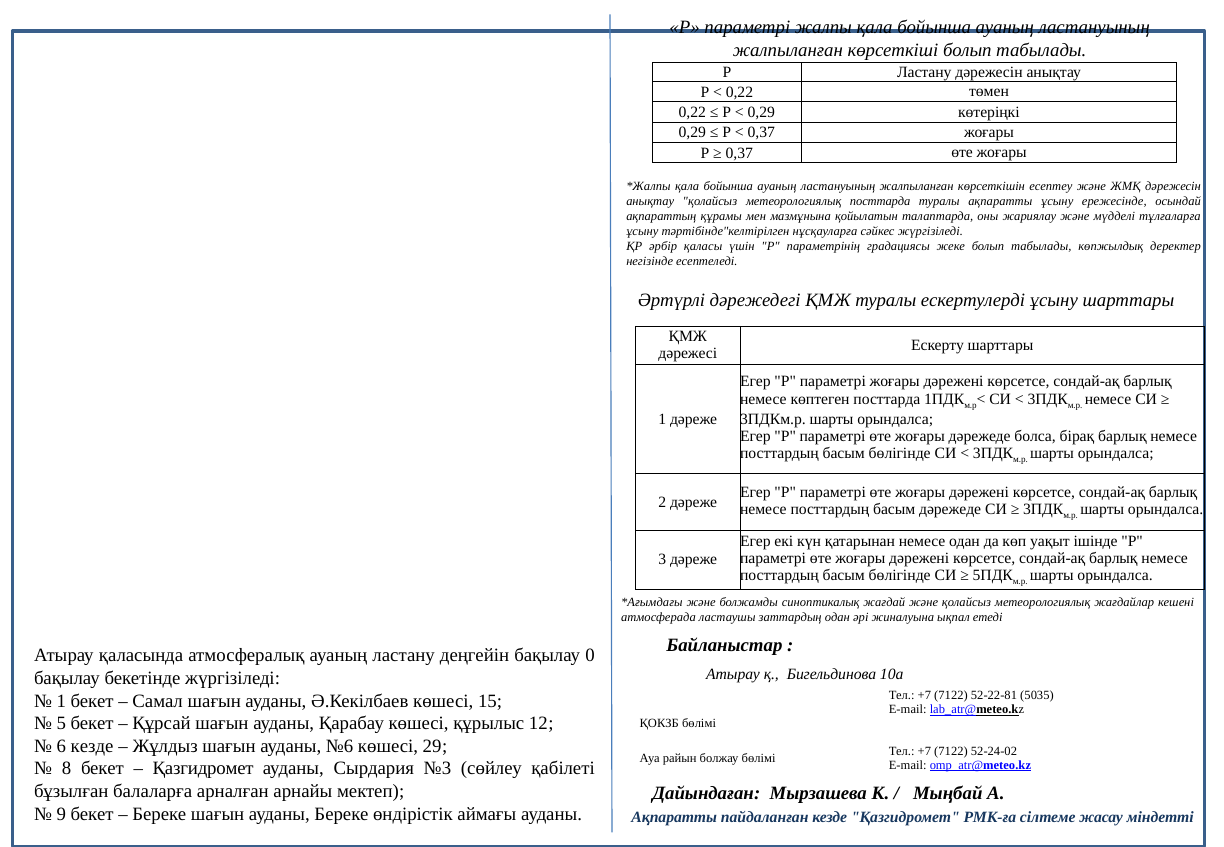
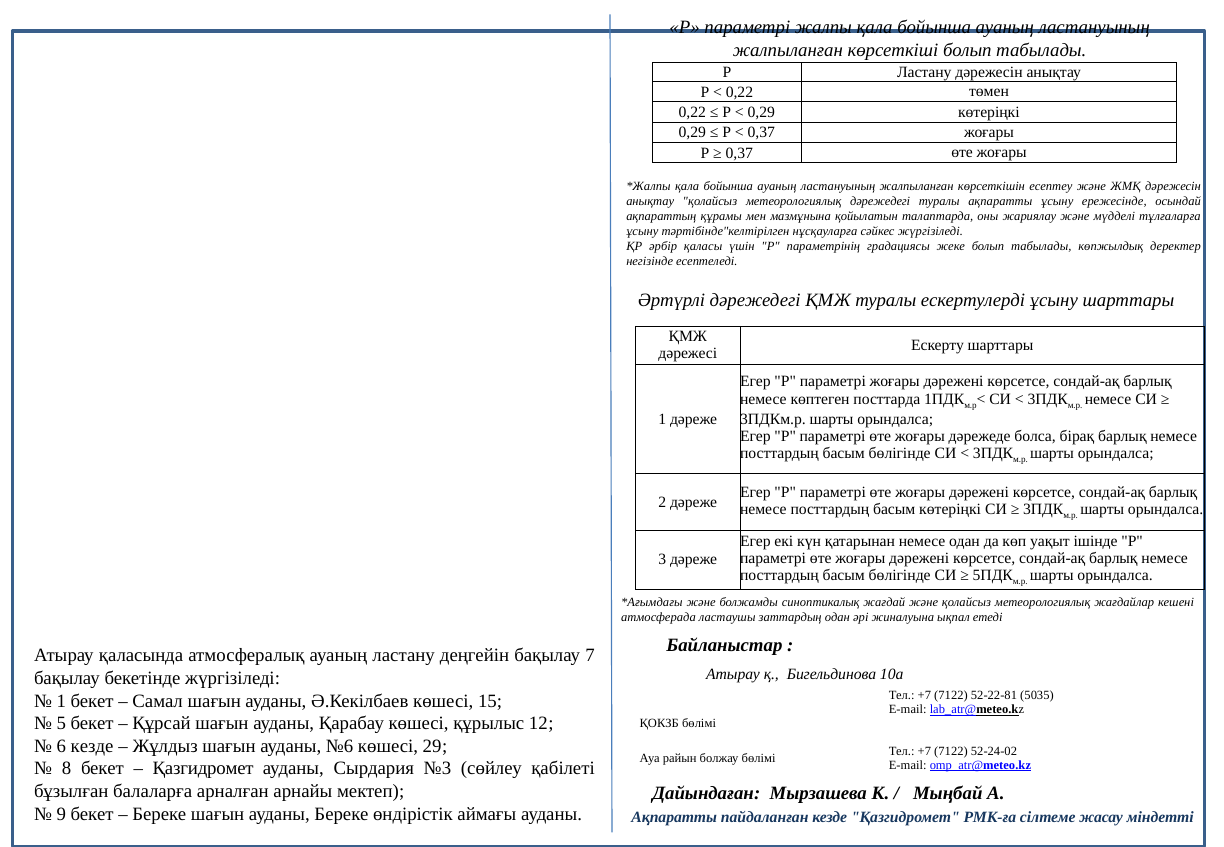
метеорологиялық посттарда: посттарда -> дәрежедегі
басым дәрежеде: дәрежеде -> көтеріңкі
0: 0 -> 7
